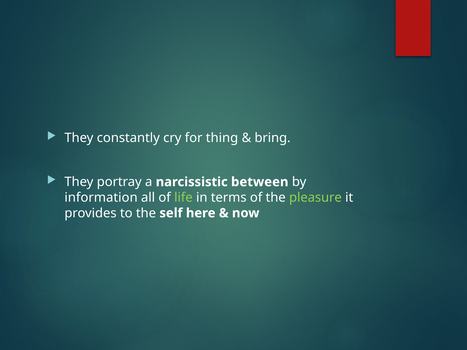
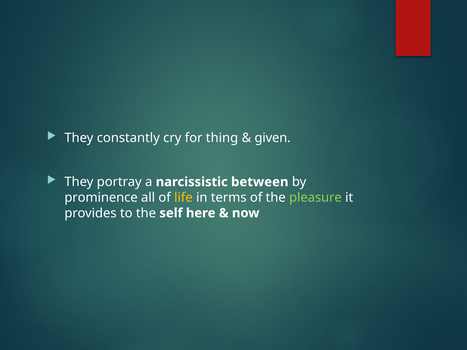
bring: bring -> given
information: information -> prominence
life colour: light green -> yellow
